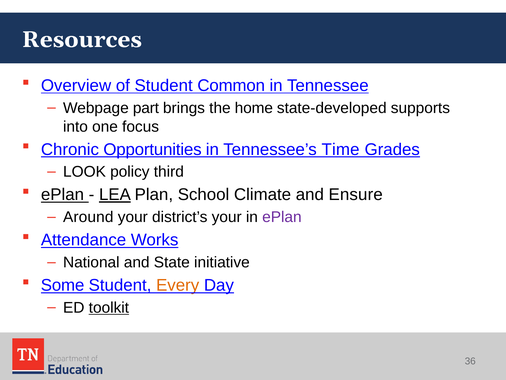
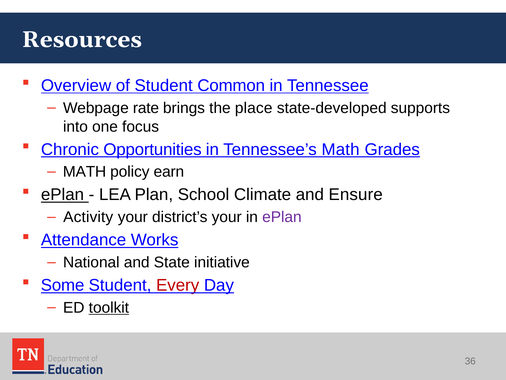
part: part -> rate
home: home -> place
Tennessee’s Time: Time -> Math
LOOK at (84, 172): LOOK -> MATH
third: third -> earn
LEA underline: present -> none
Around: Around -> Activity
Every colour: orange -> red
